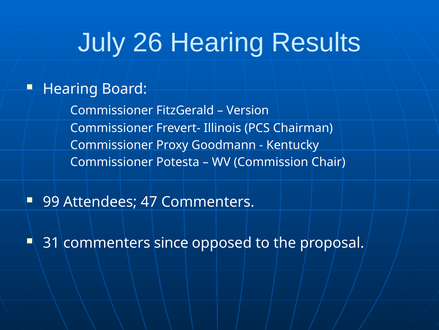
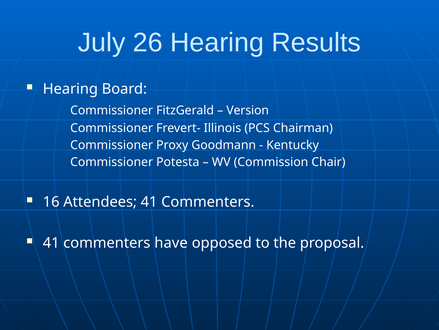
99: 99 -> 16
Attendees 47: 47 -> 41
31 at (51, 242): 31 -> 41
since: since -> have
